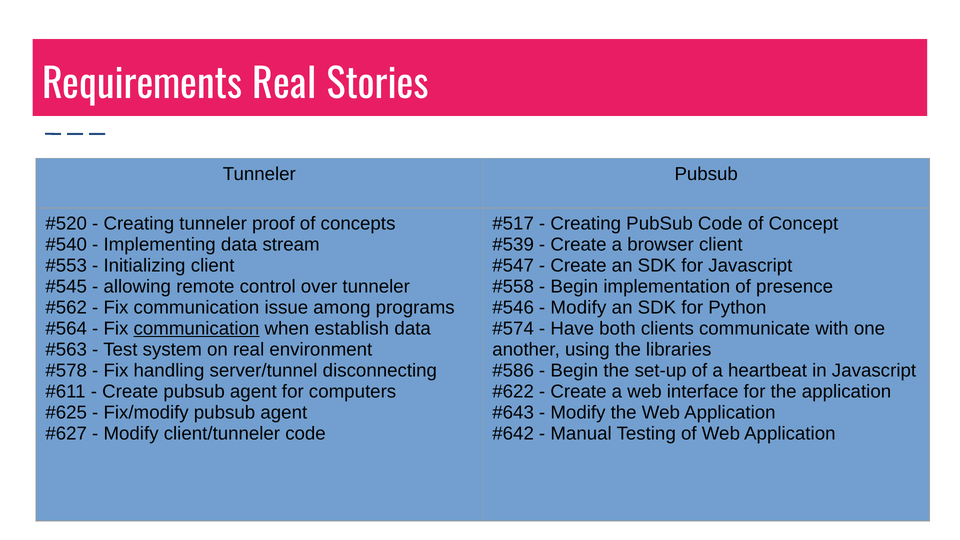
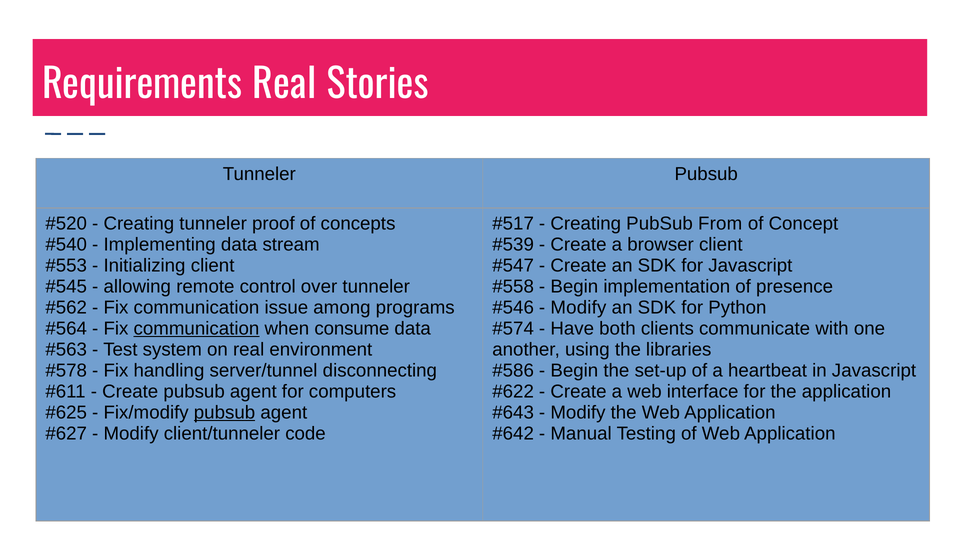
PubSub Code: Code -> From
establish: establish -> consume
pubsub at (225, 412) underline: none -> present
